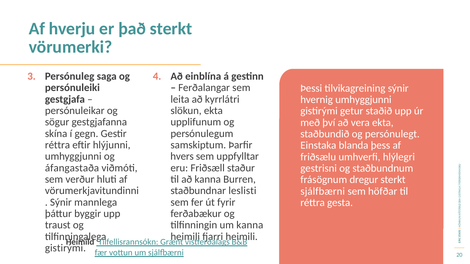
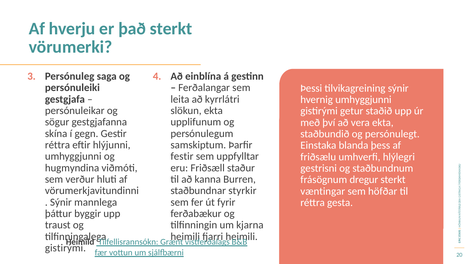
hvers: hvers -> festir
áfangastaða: áfangastaða -> hugmyndina
leslisti: leslisti -> styrkir
sjálfbærni at (323, 191): sjálfbærni -> væntingar
um kanna: kanna -> kjarna
